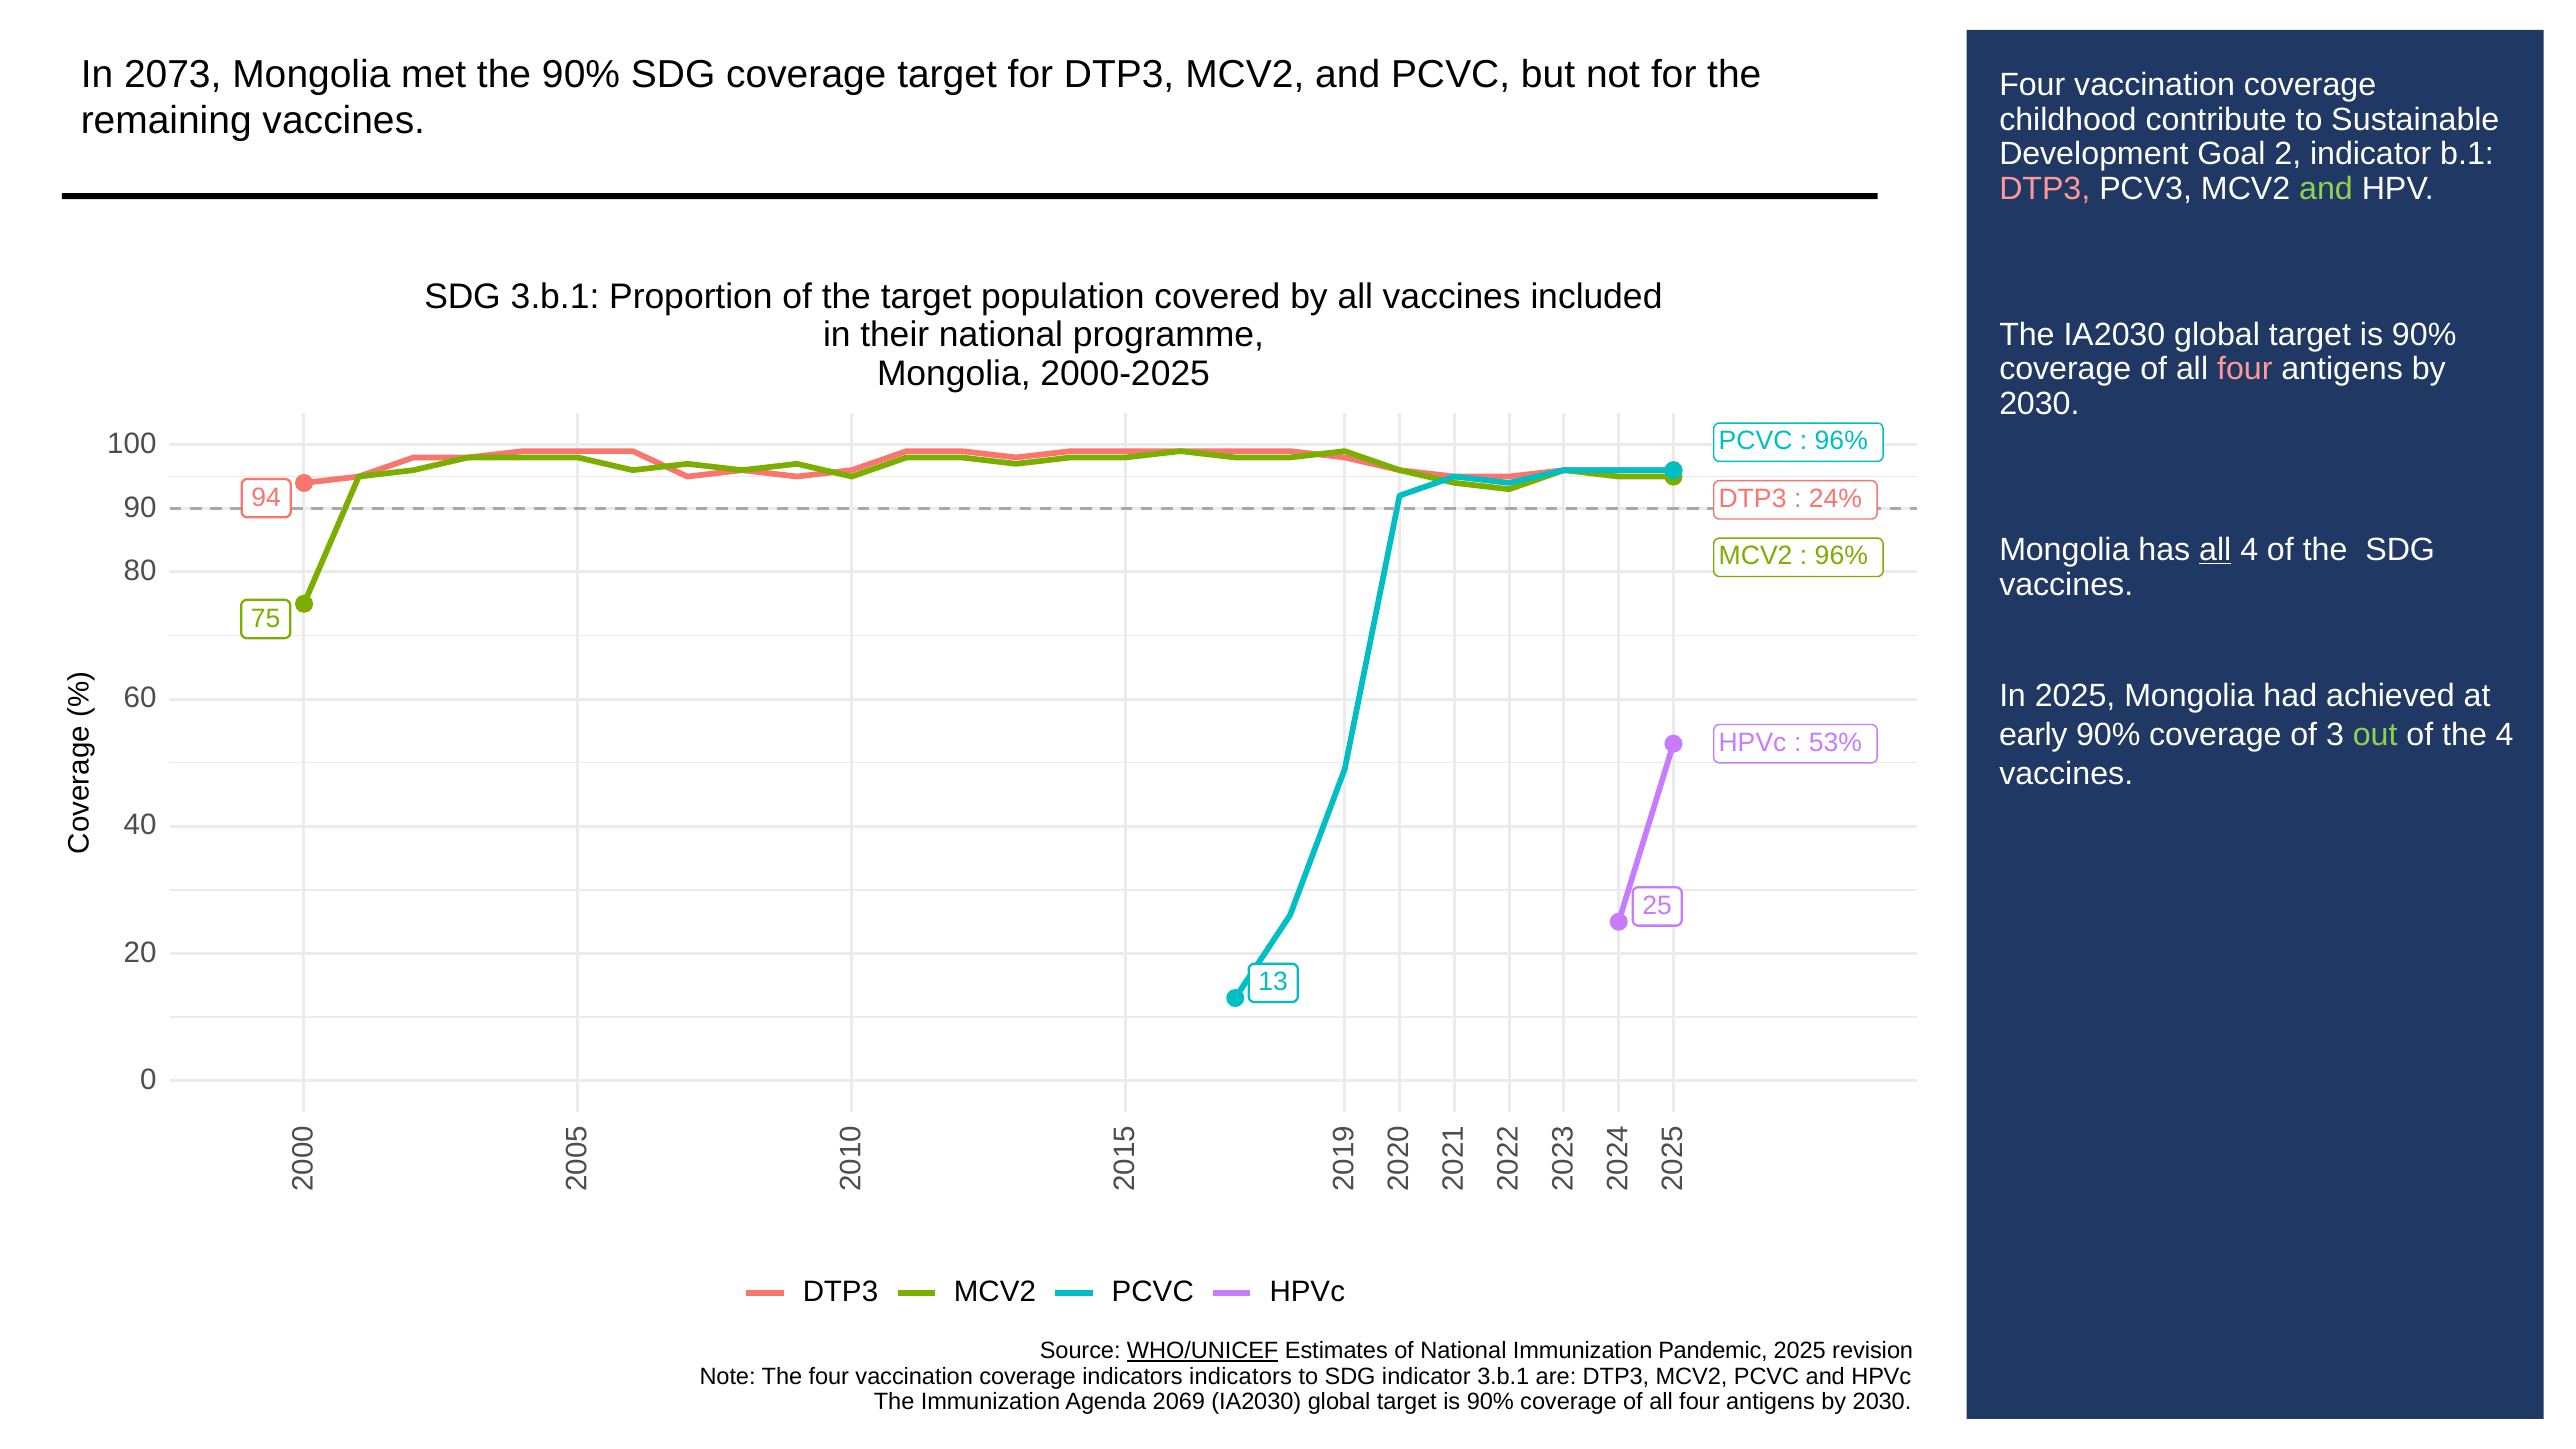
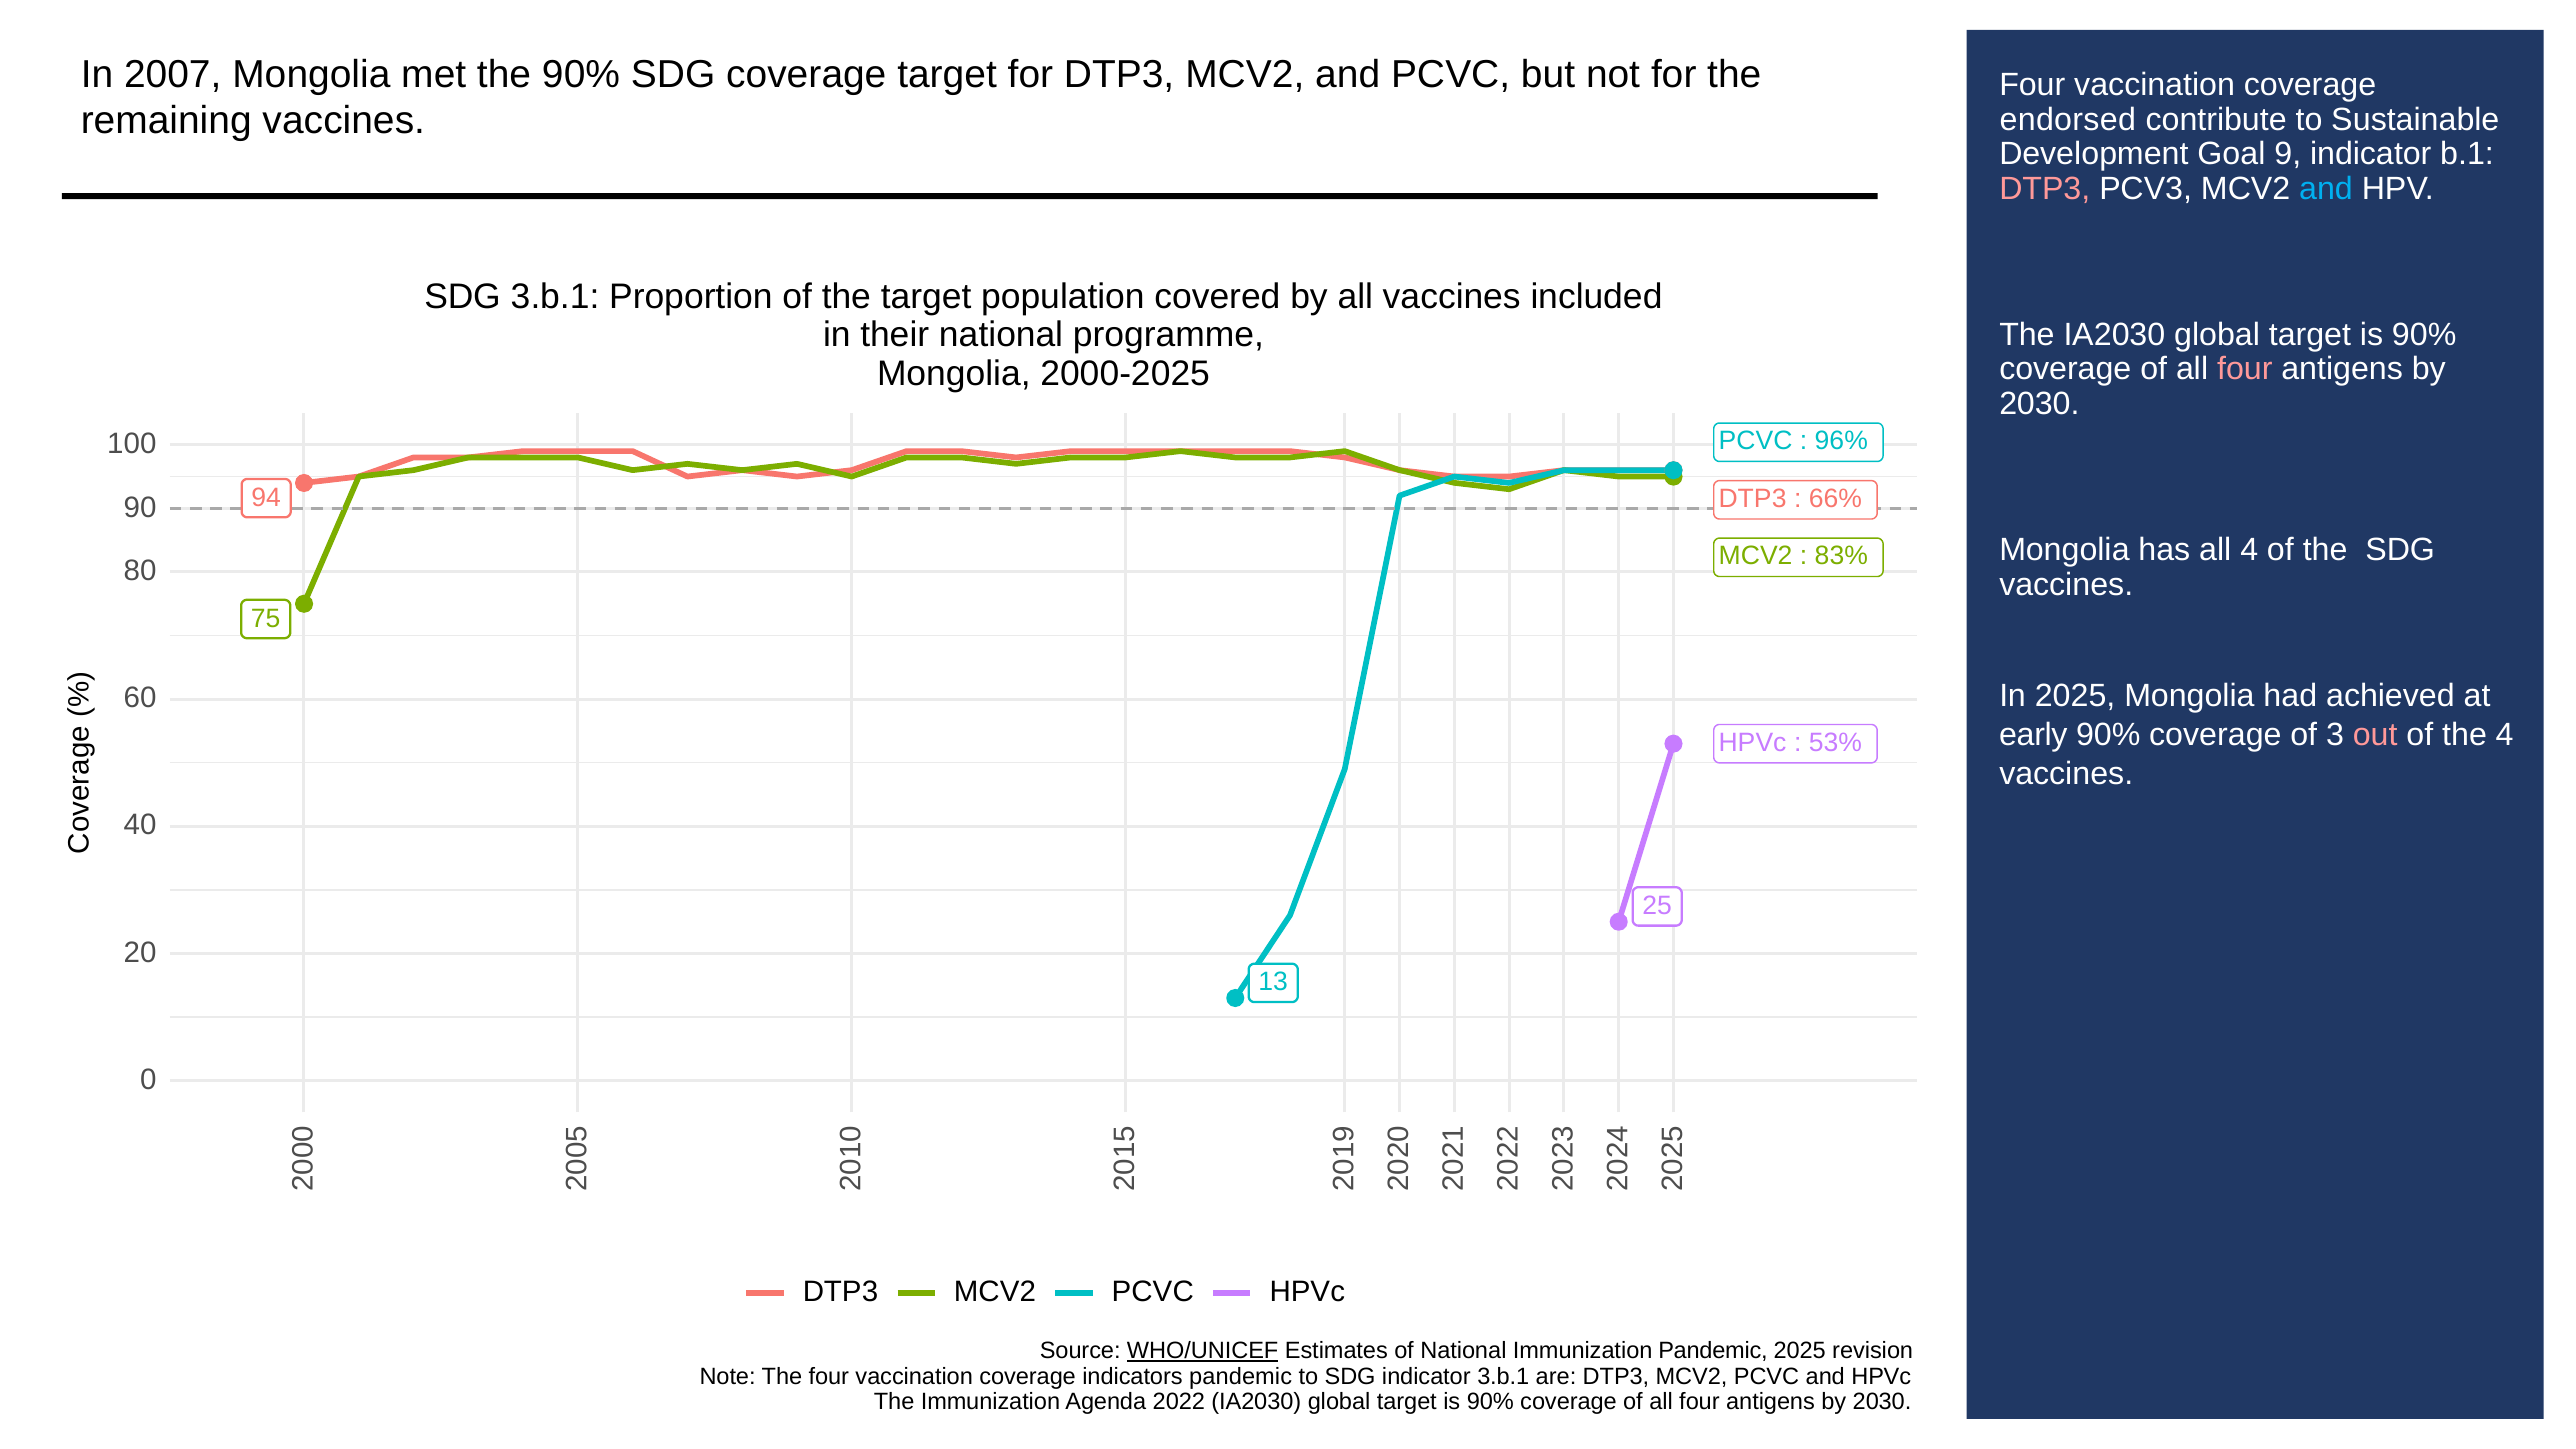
2073: 2073 -> 2007
childhood: childhood -> endorsed
Goal 2: 2 -> 9
and at (2326, 189) colour: light green -> light blue
24%: 24% -> 66%
all at (2215, 550) underline: present -> none
96% at (1841, 556): 96% -> 83%
out colour: light green -> pink
indicators indicators: indicators -> pandemic
2069: 2069 -> 2022
